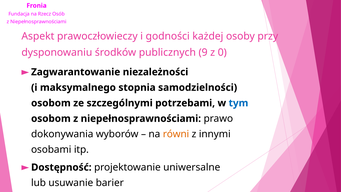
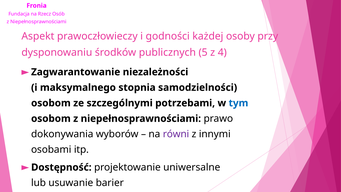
9: 9 -> 5
0: 0 -> 4
równi colour: orange -> purple
